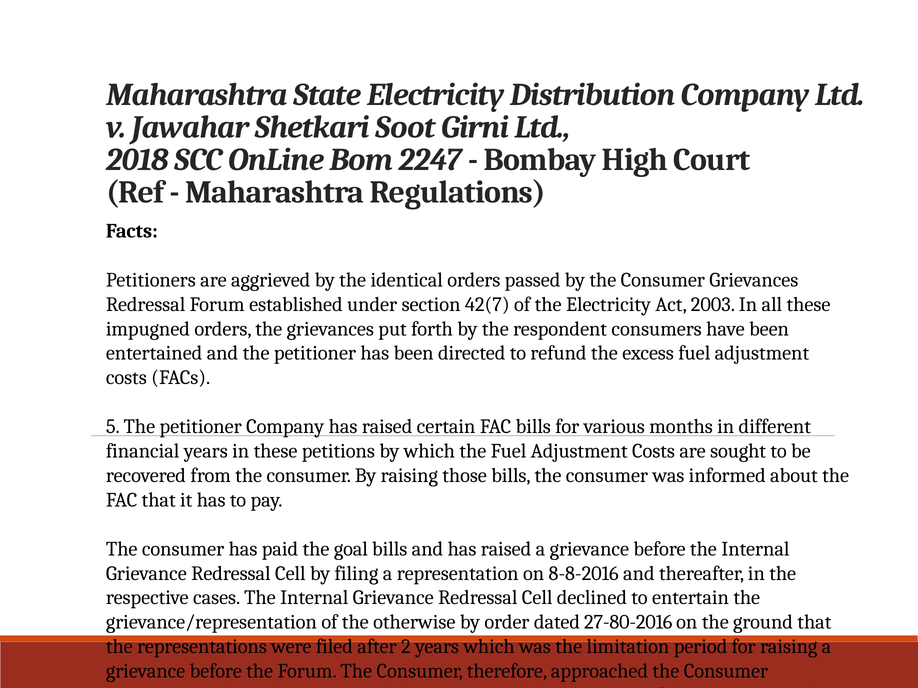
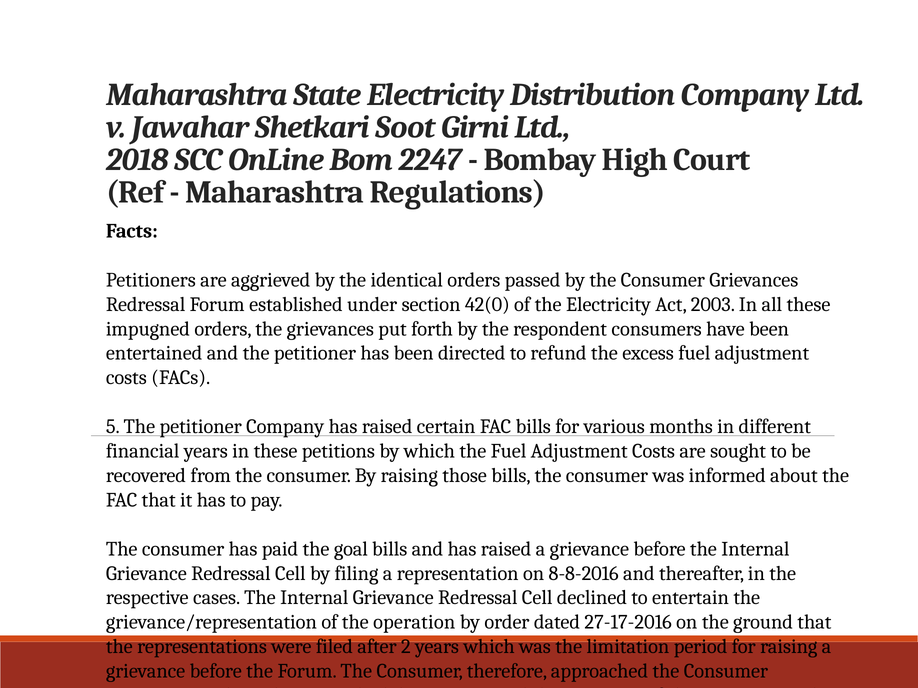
42(7: 42(7 -> 42(0
otherwise: otherwise -> operation
27-80-2016: 27-80-2016 -> 27-17-2016
